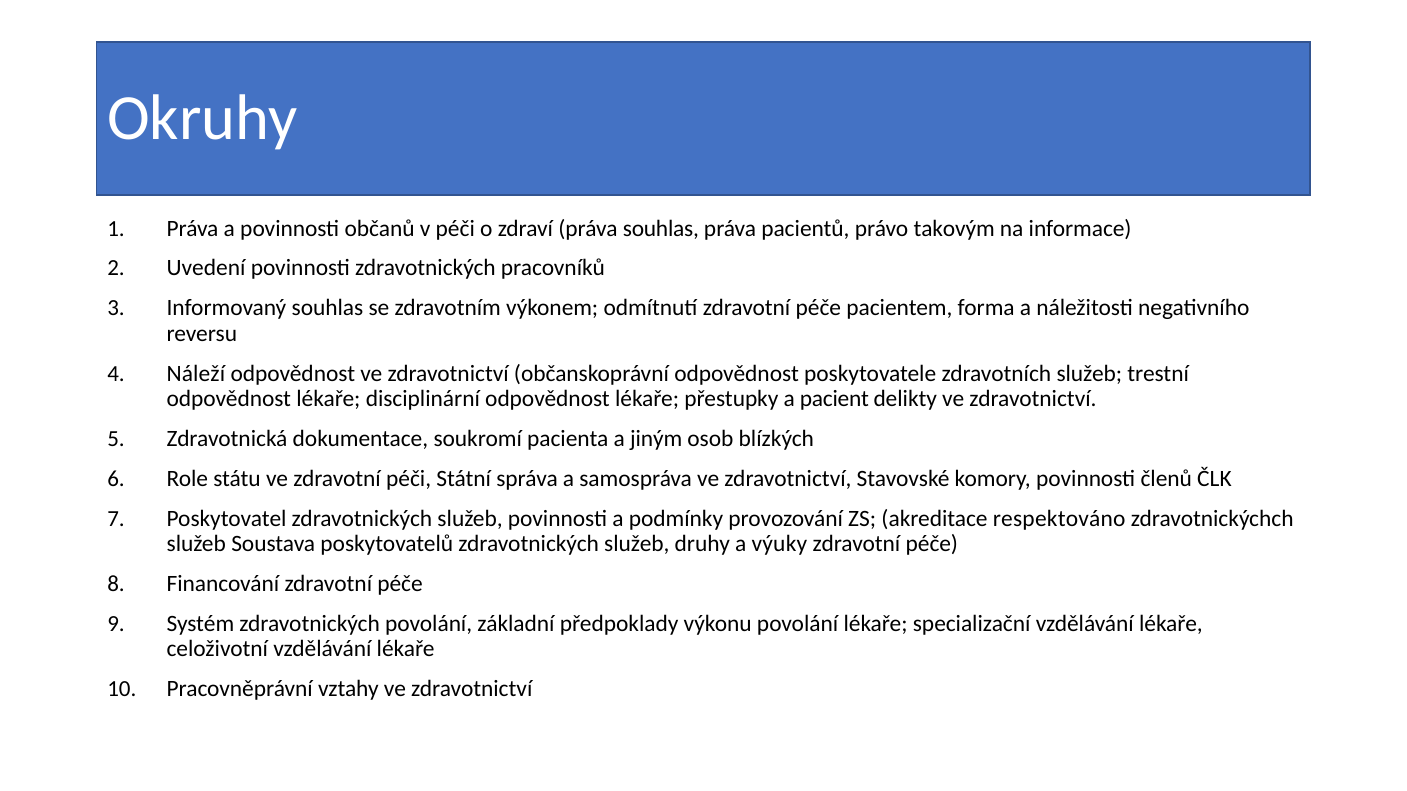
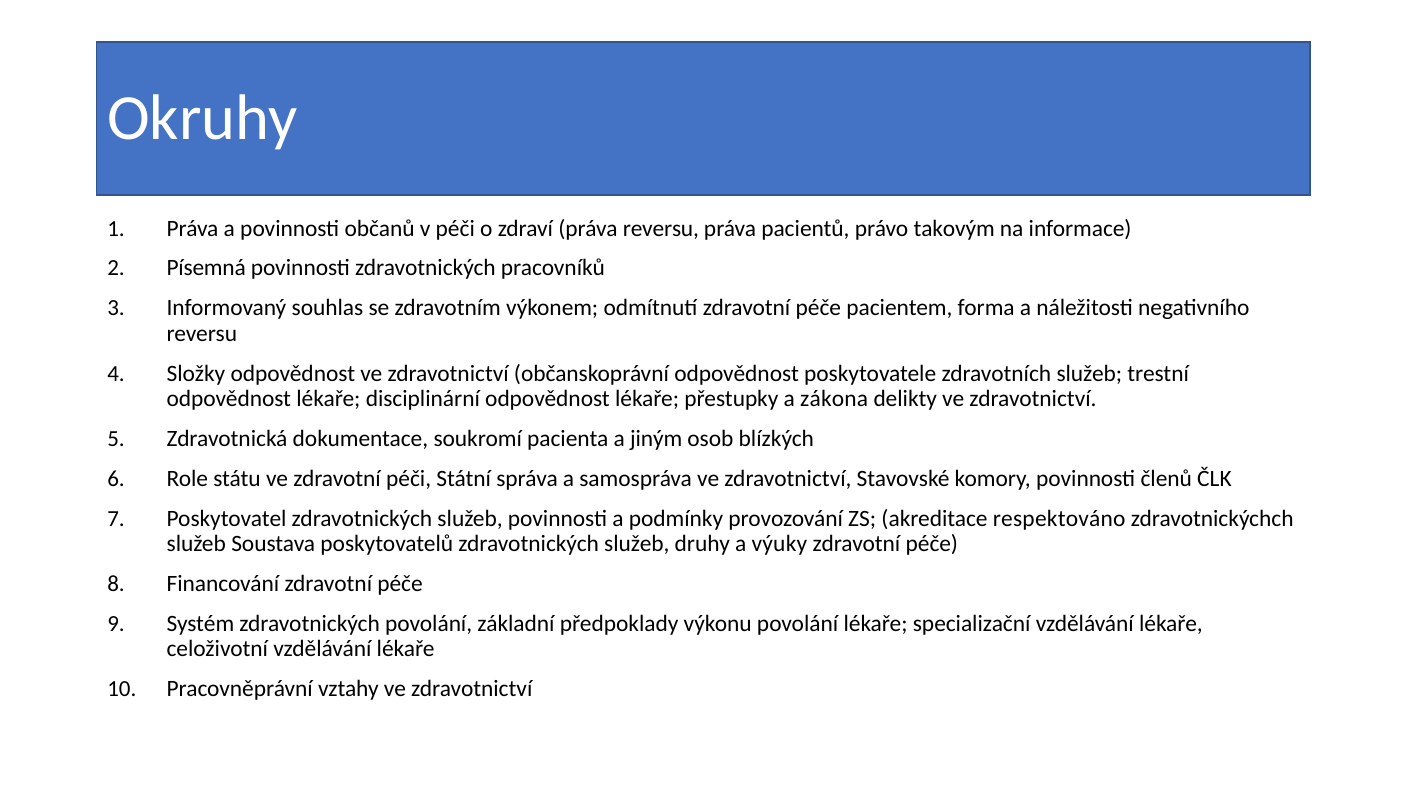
práva souhlas: souhlas -> reversu
Uvedení: Uvedení -> Písemná
Náleží: Náleží -> Složky
pacient: pacient -> zákona
